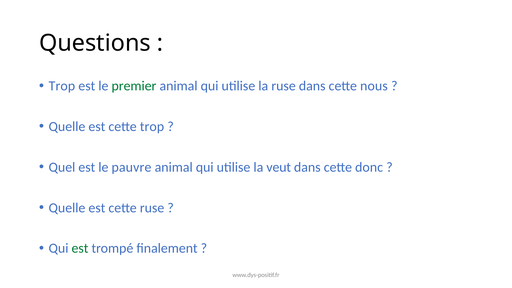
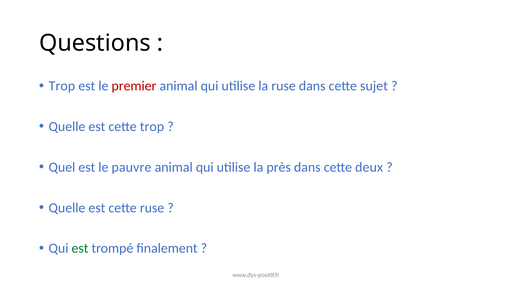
premier colour: green -> red
nous: nous -> sujet
veut: veut -> près
donc: donc -> deux
